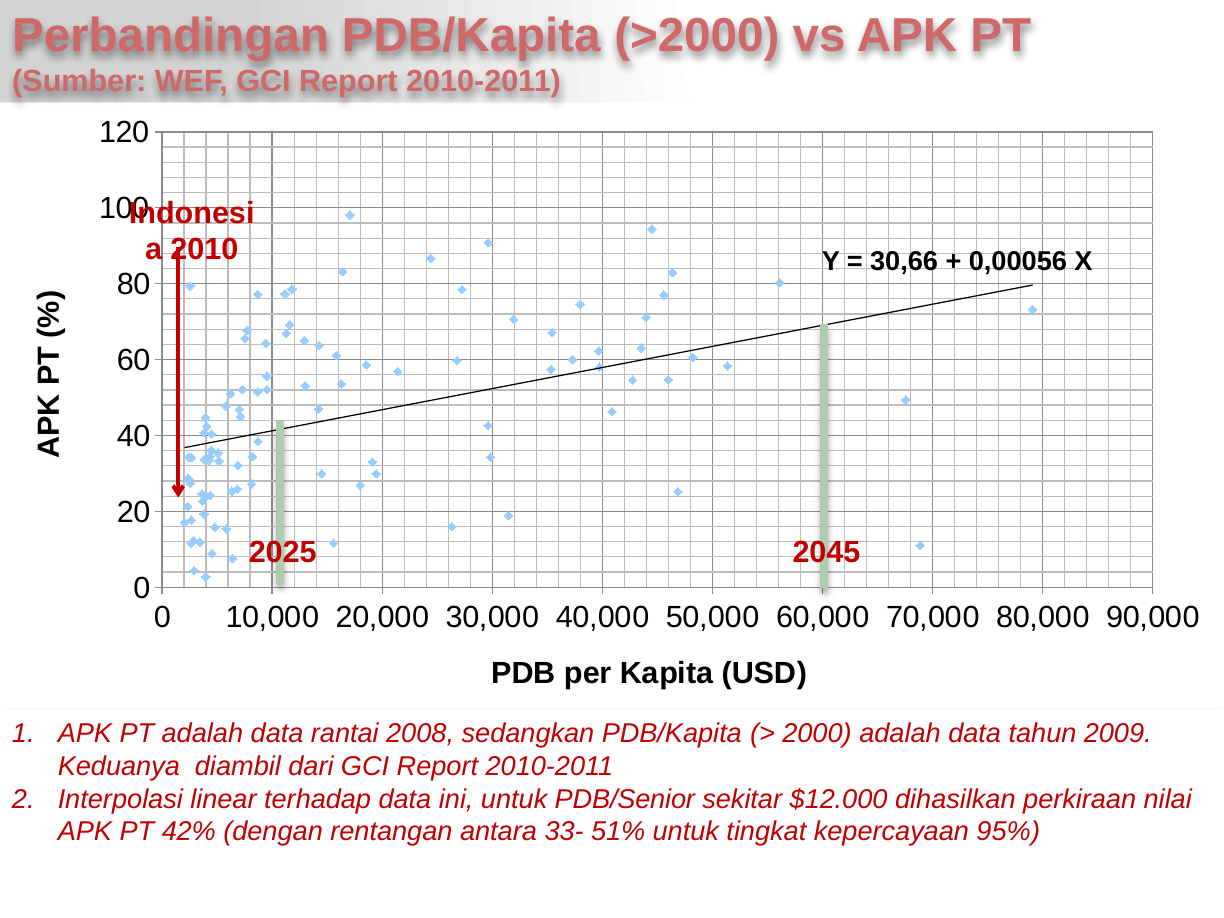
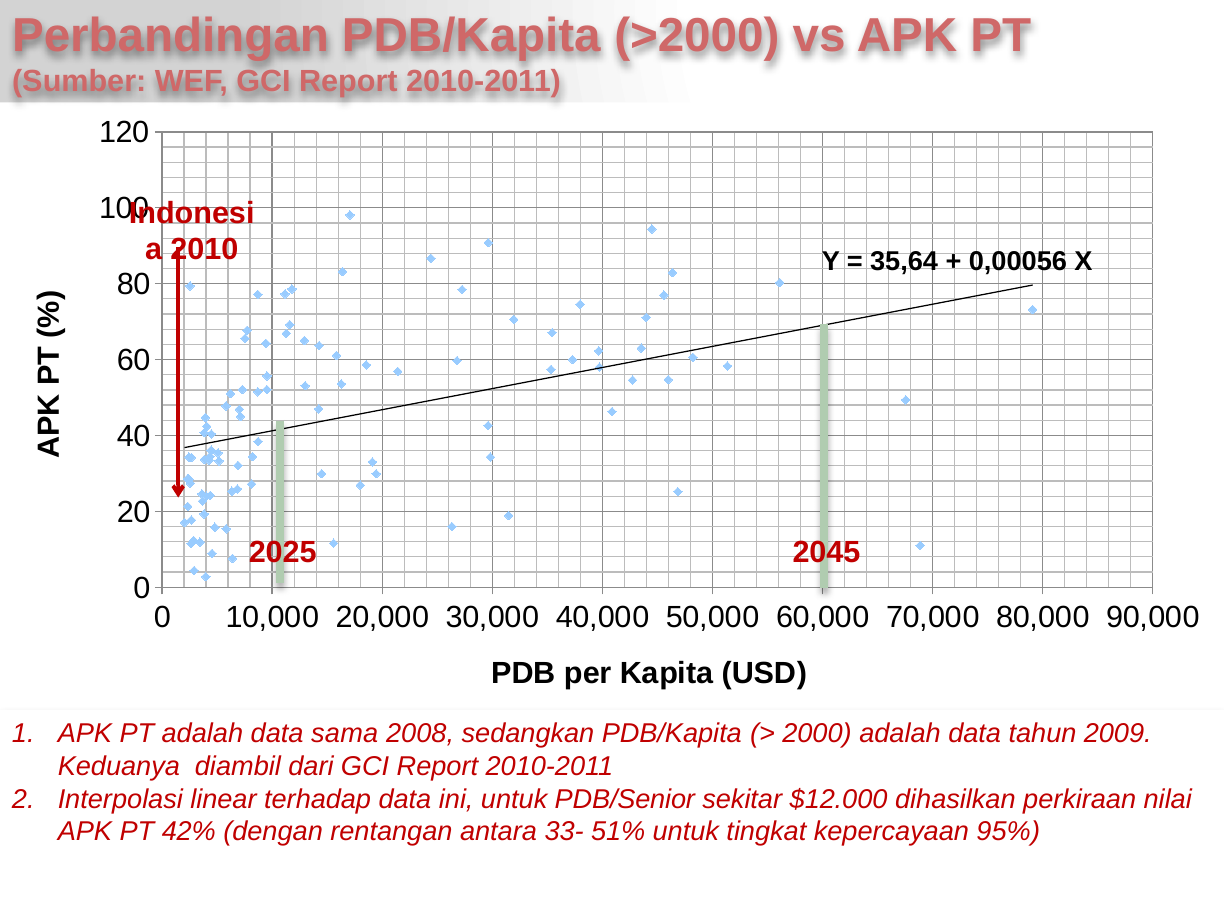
30,66: 30,66 -> 35,64
rantai: rantai -> sama
